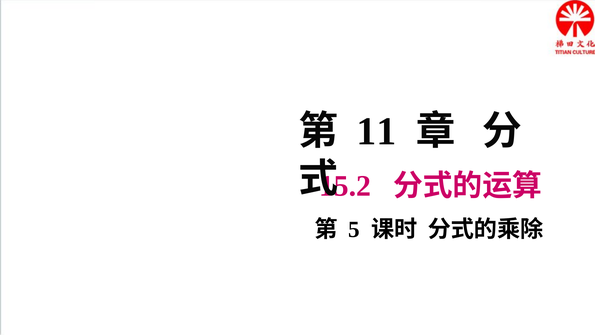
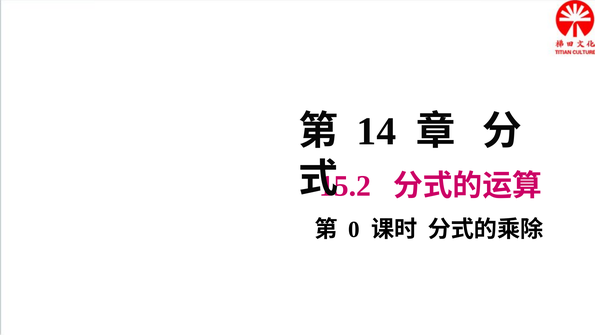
11: 11 -> 14
5: 5 -> 0
